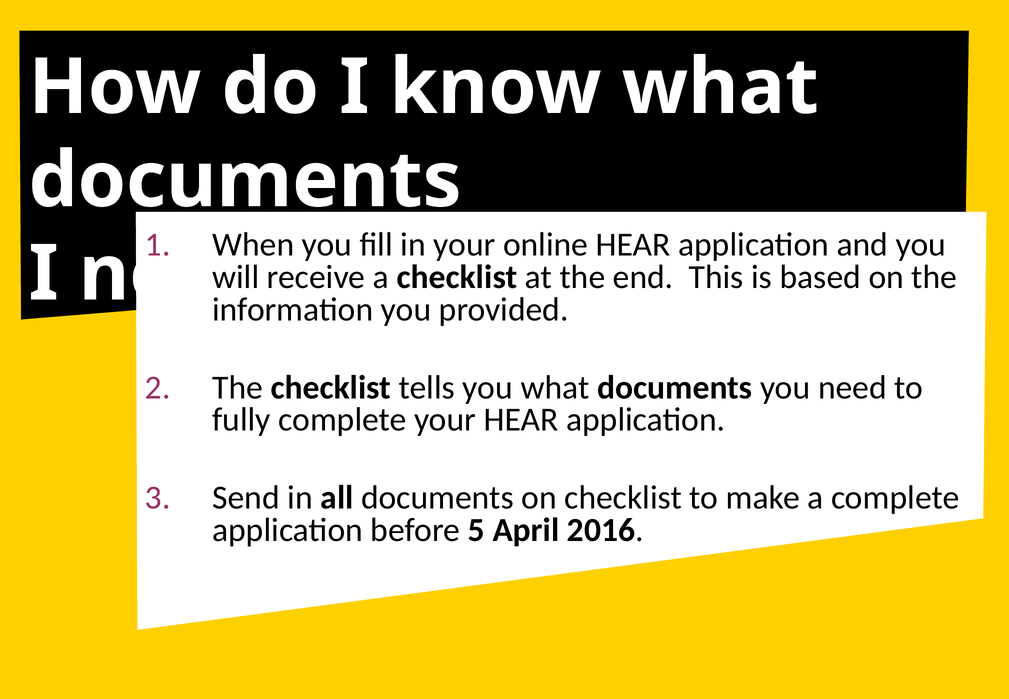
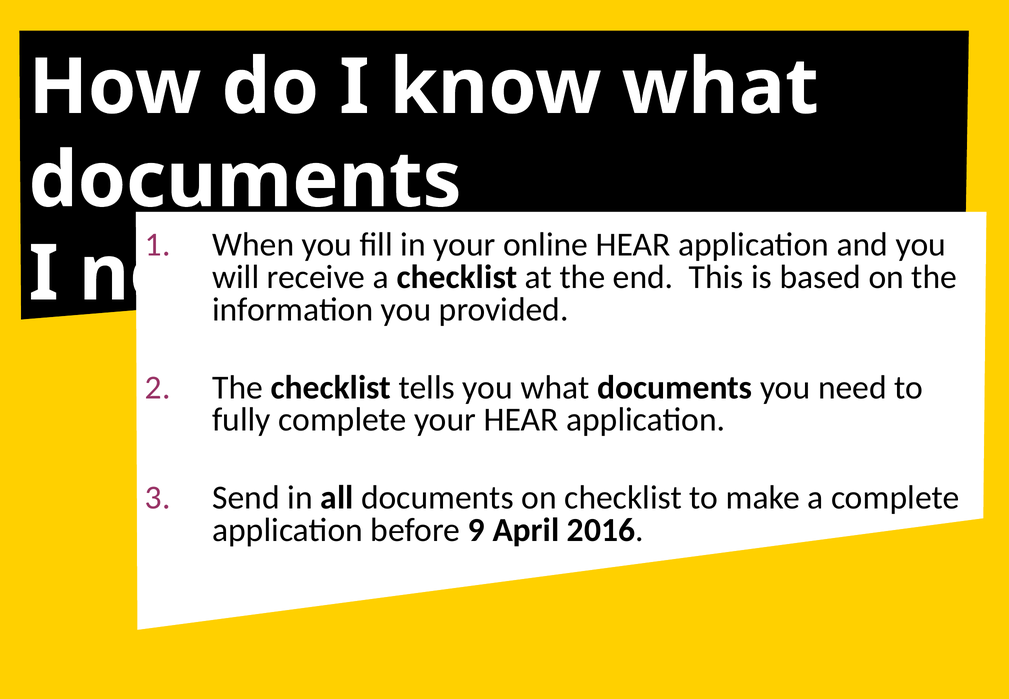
5: 5 -> 9
